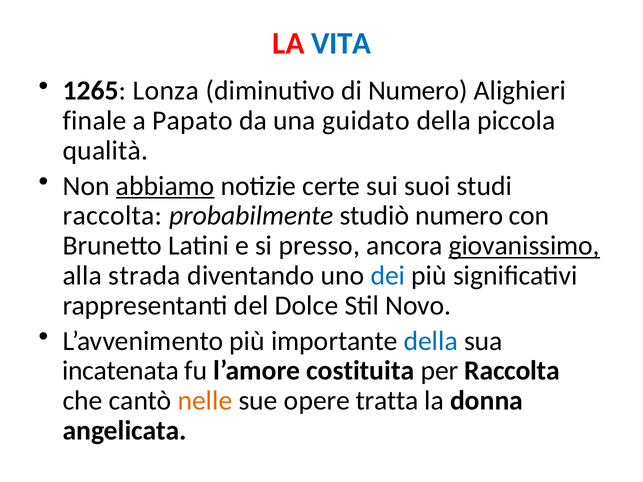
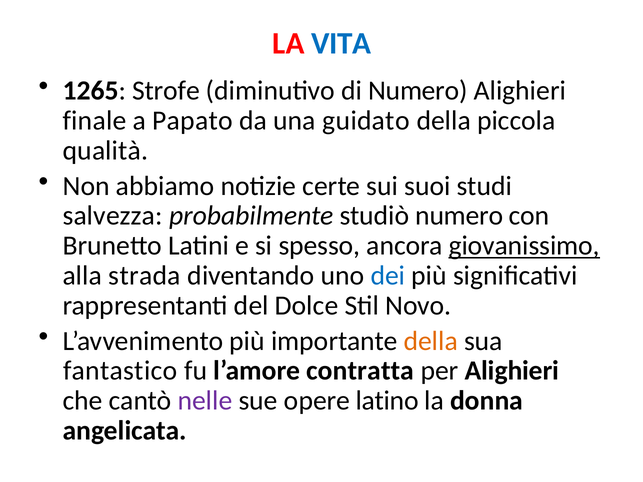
Lonza: Lonza -> Strofe
abbiamo underline: present -> none
raccolta at (113, 216): raccolta -> salvezza
presso: presso -> spesso
della at (431, 341) colour: blue -> orange
incatenata: incatenata -> fantastico
costituita: costituita -> contratta
per Raccolta: Raccolta -> Alighieri
nelle colour: orange -> purple
tratta: tratta -> latino
